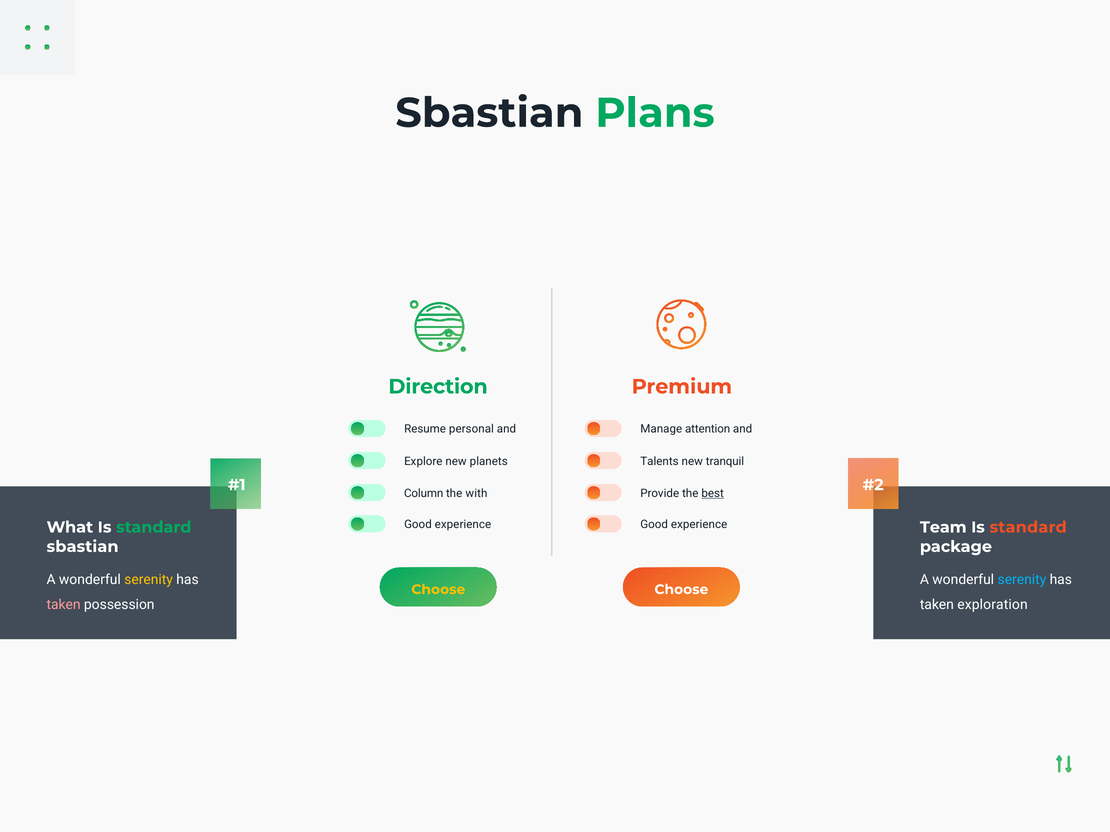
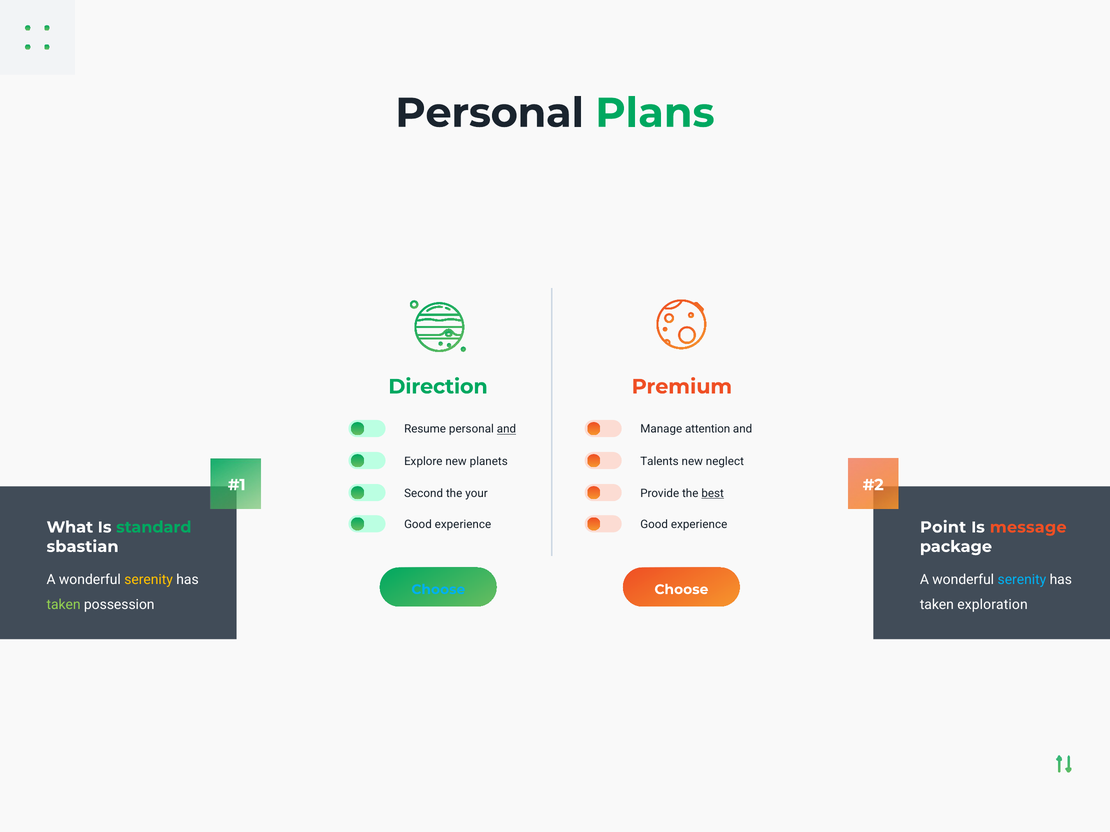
Sbastian at (489, 113): Sbastian -> Personal
and at (506, 429) underline: none -> present
tranquil: tranquil -> neglect
Column: Column -> Second
with: with -> your
Team: Team -> Point
standard at (1028, 528): standard -> message
Choose at (438, 590) colour: yellow -> light blue
taken at (64, 605) colour: pink -> light green
